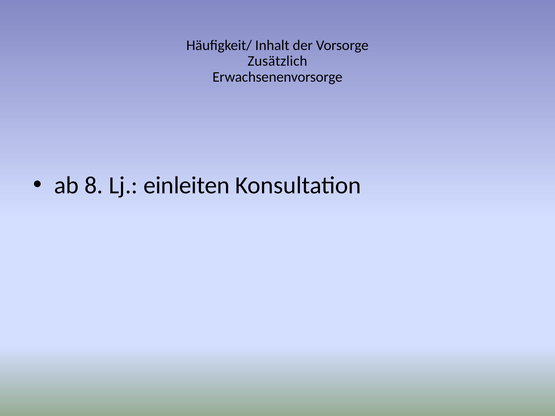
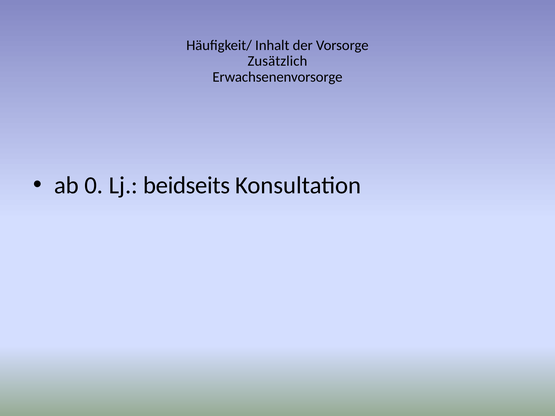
8: 8 -> 0
einleiten: einleiten -> beidseits
